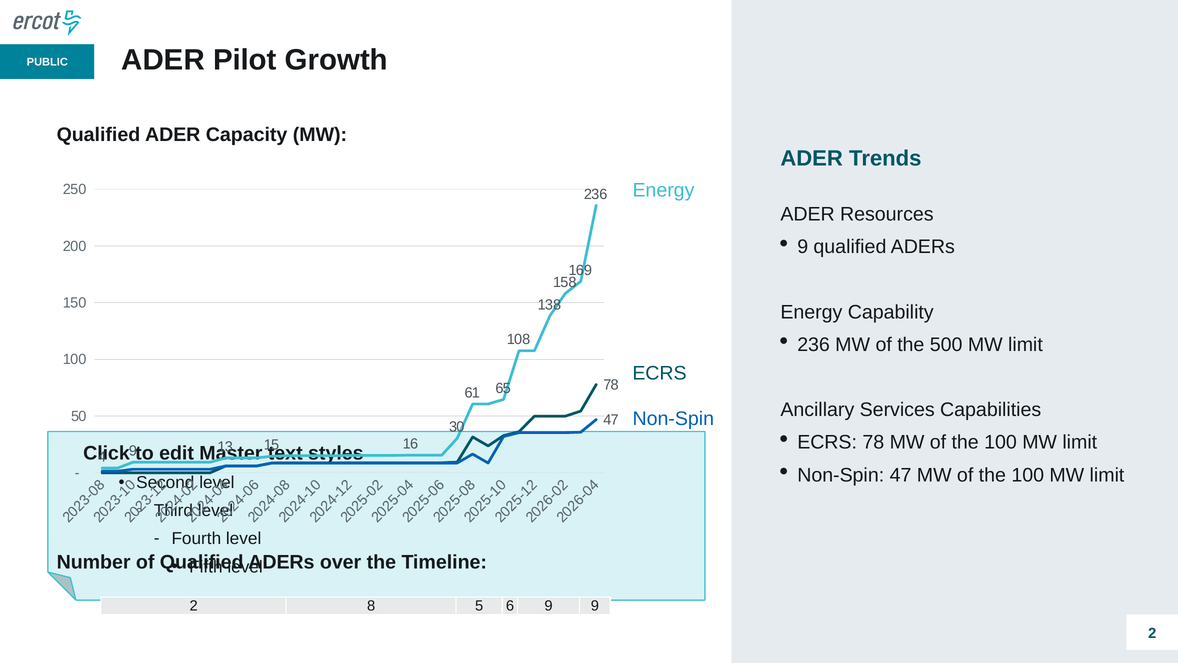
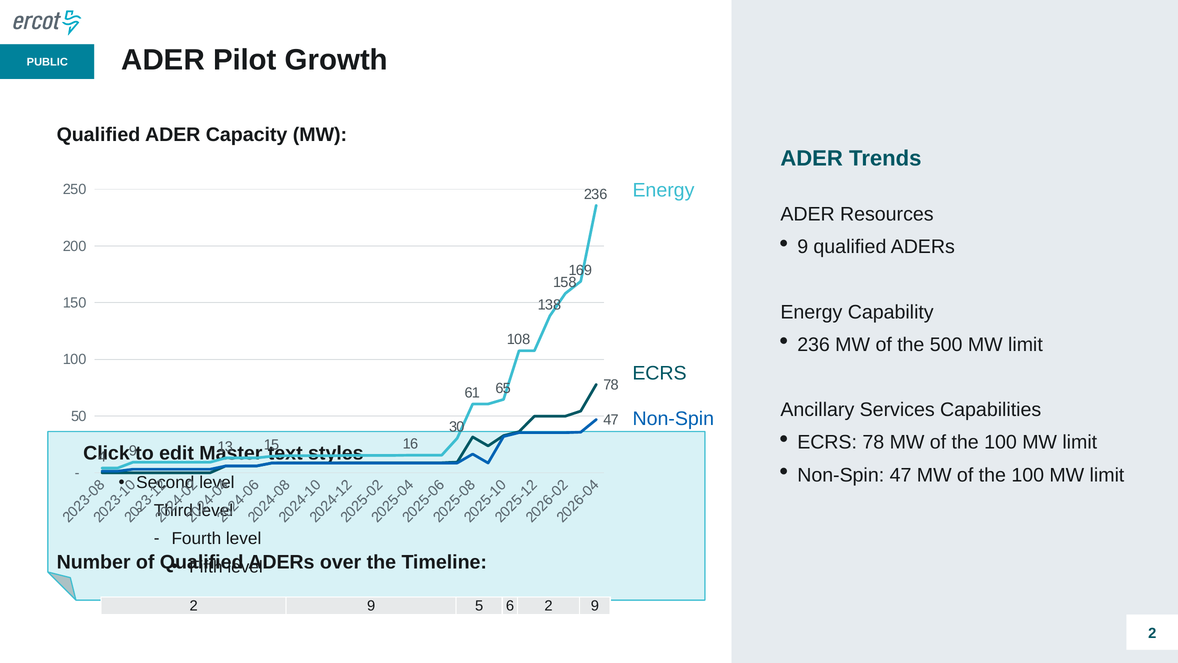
8 at (371, 606): 8 -> 9
6 9: 9 -> 2
